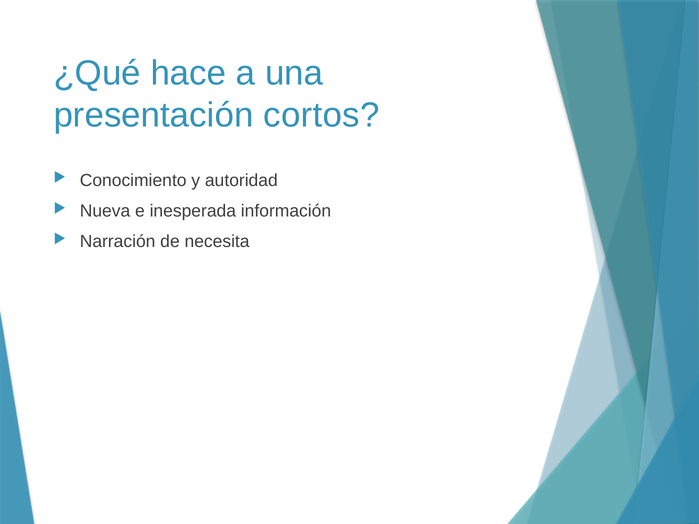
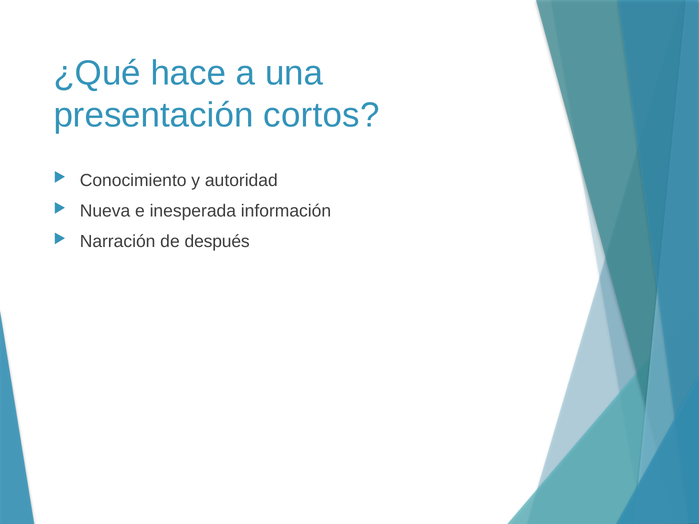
necesita: necesita -> después
